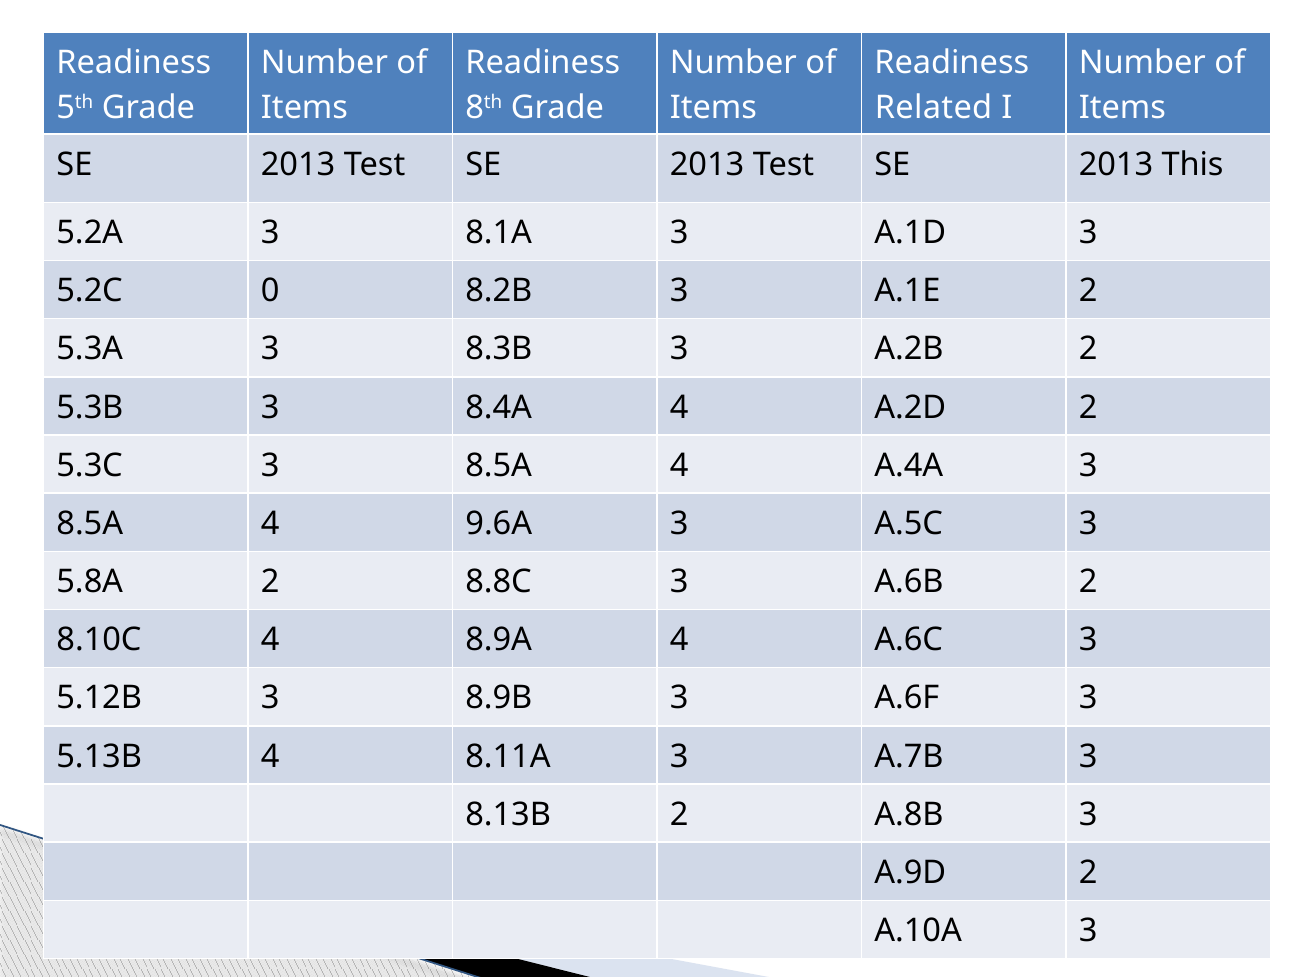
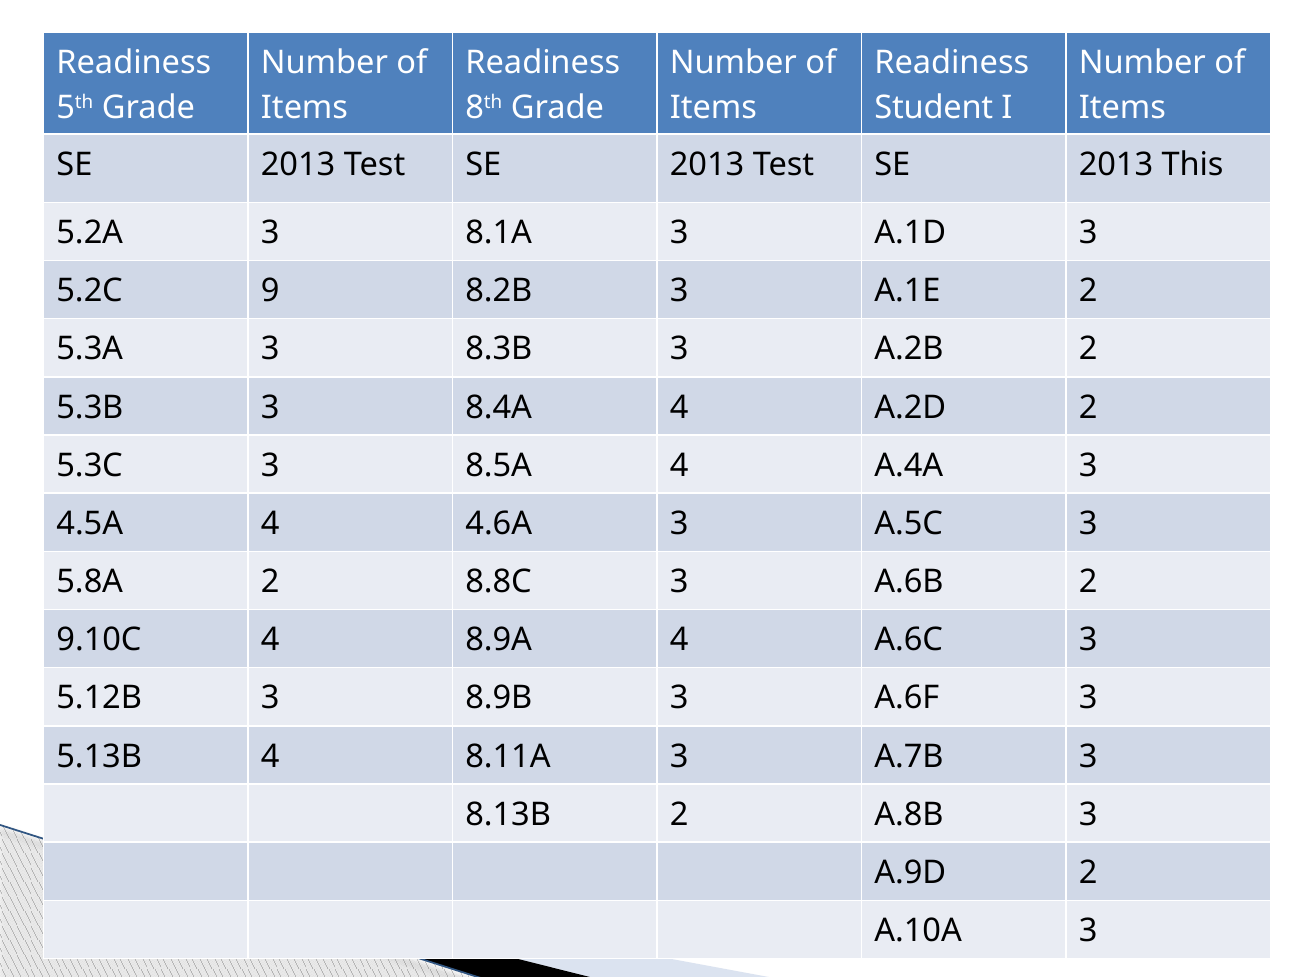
Related: Related -> Student
0: 0 -> 9
8.5A at (90, 524): 8.5A -> 4.5A
9.6A: 9.6A -> 4.6A
8.10C: 8.10C -> 9.10C
